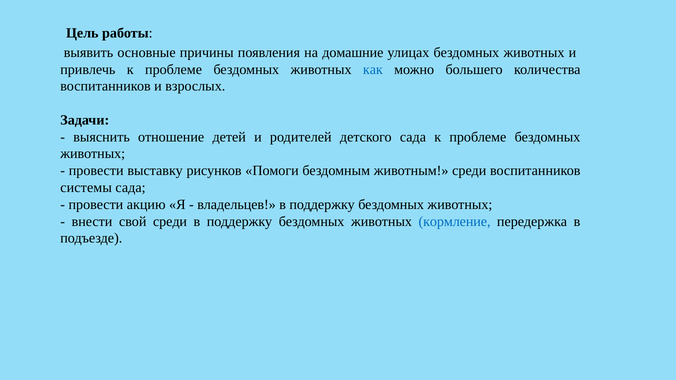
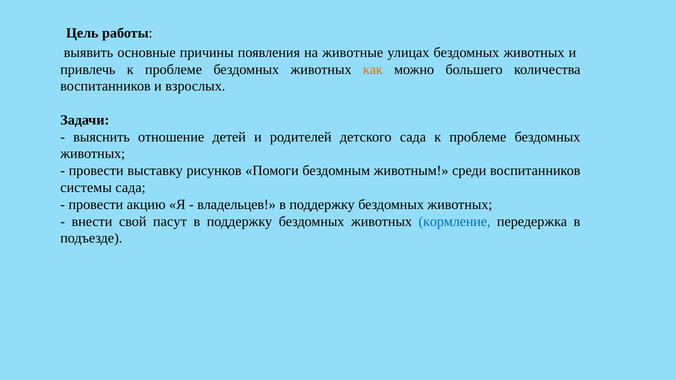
домашние: домашние -> животные
как colour: blue -> orange
свой среди: среди -> пасут
